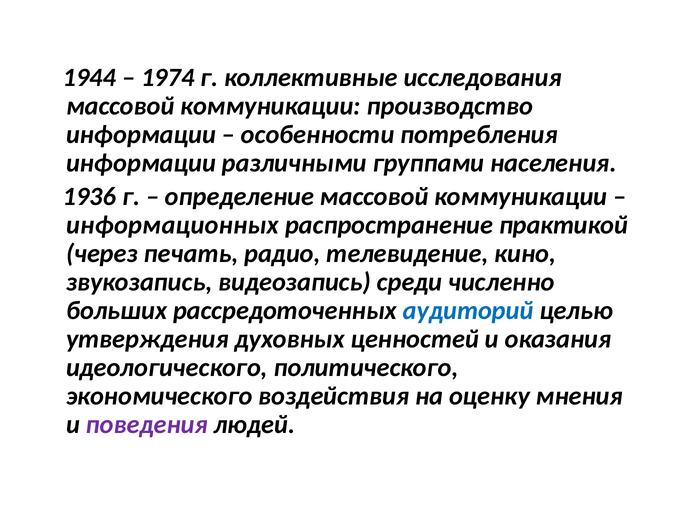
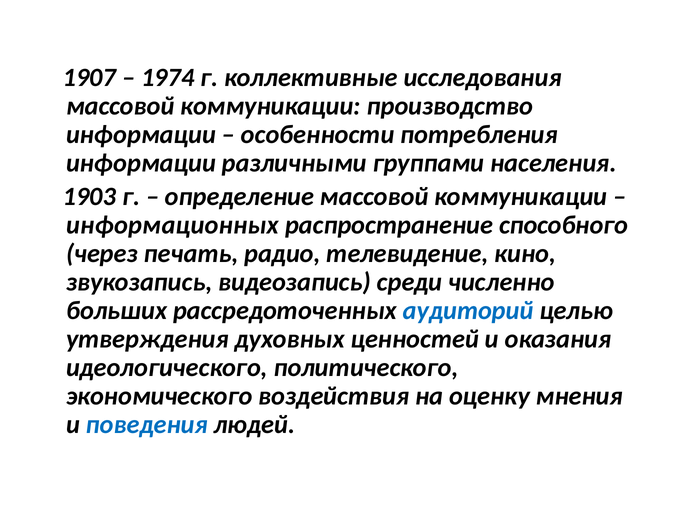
1944: 1944 -> 1907
1936: 1936 -> 1903
практикой: практикой -> способного
поведения colour: purple -> blue
